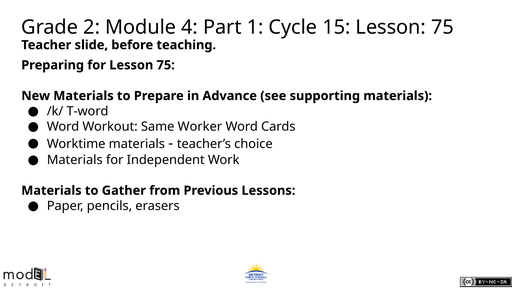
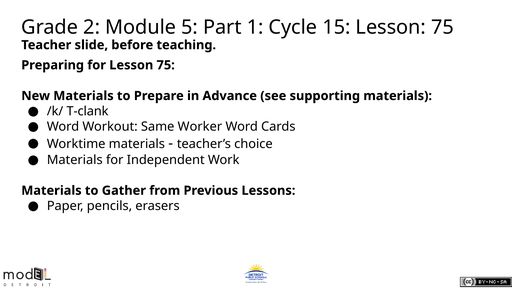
4: 4 -> 5
T-word: T-word -> T-clank
